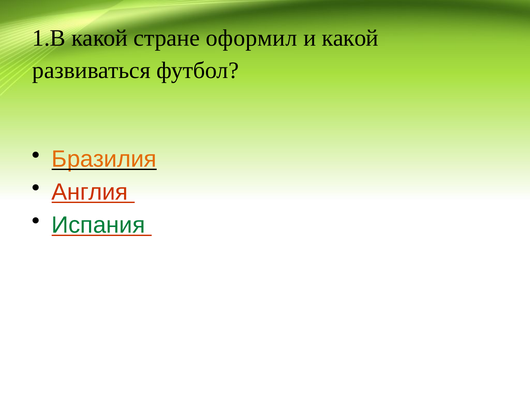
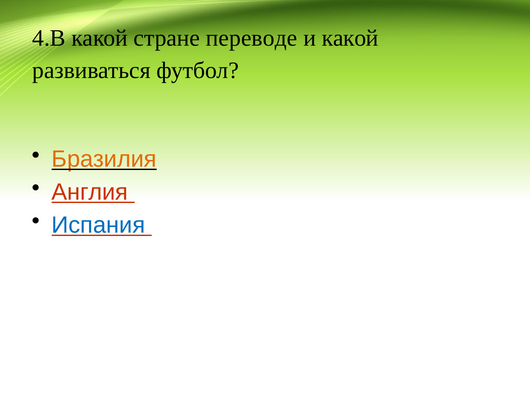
1.В: 1.В -> 4.В
оформил: оформил -> переводе
Испания colour: green -> blue
